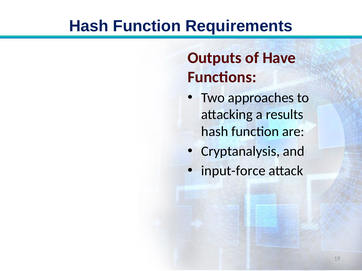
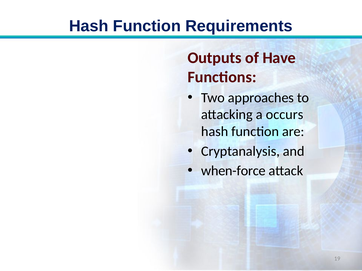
results: results -> occurs
input-force: input-force -> when-force
